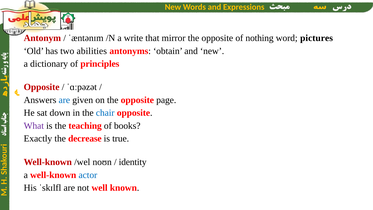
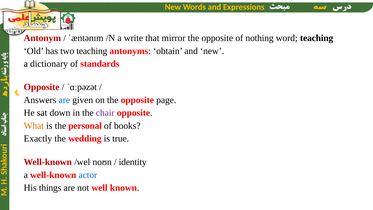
word pictures: pictures -> teaching
two abilities: abilities -> teaching
principles: principles -> standards
chair colour: blue -> purple
What colour: purple -> orange
teaching: teaching -> personal
decrease: decrease -> wedding
ˈskɪlfl: ˈskɪlfl -> things
